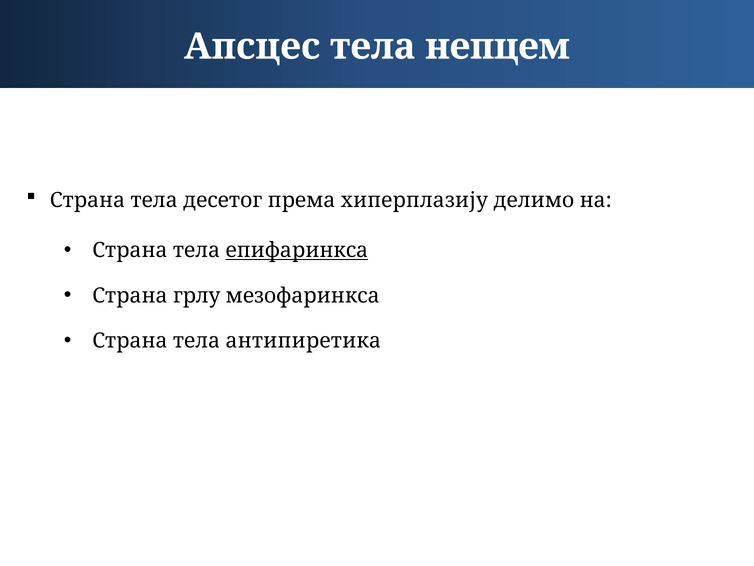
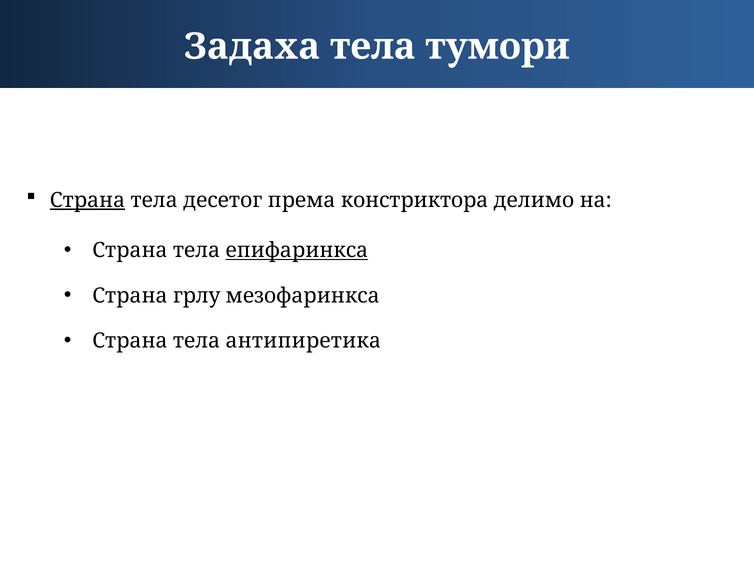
Апсцес: Апсцес -> Задаха
непцем: непцем -> тумори
Страна at (87, 200) underline: none -> present
хиперплазију: хиперплазију -> констриктора
